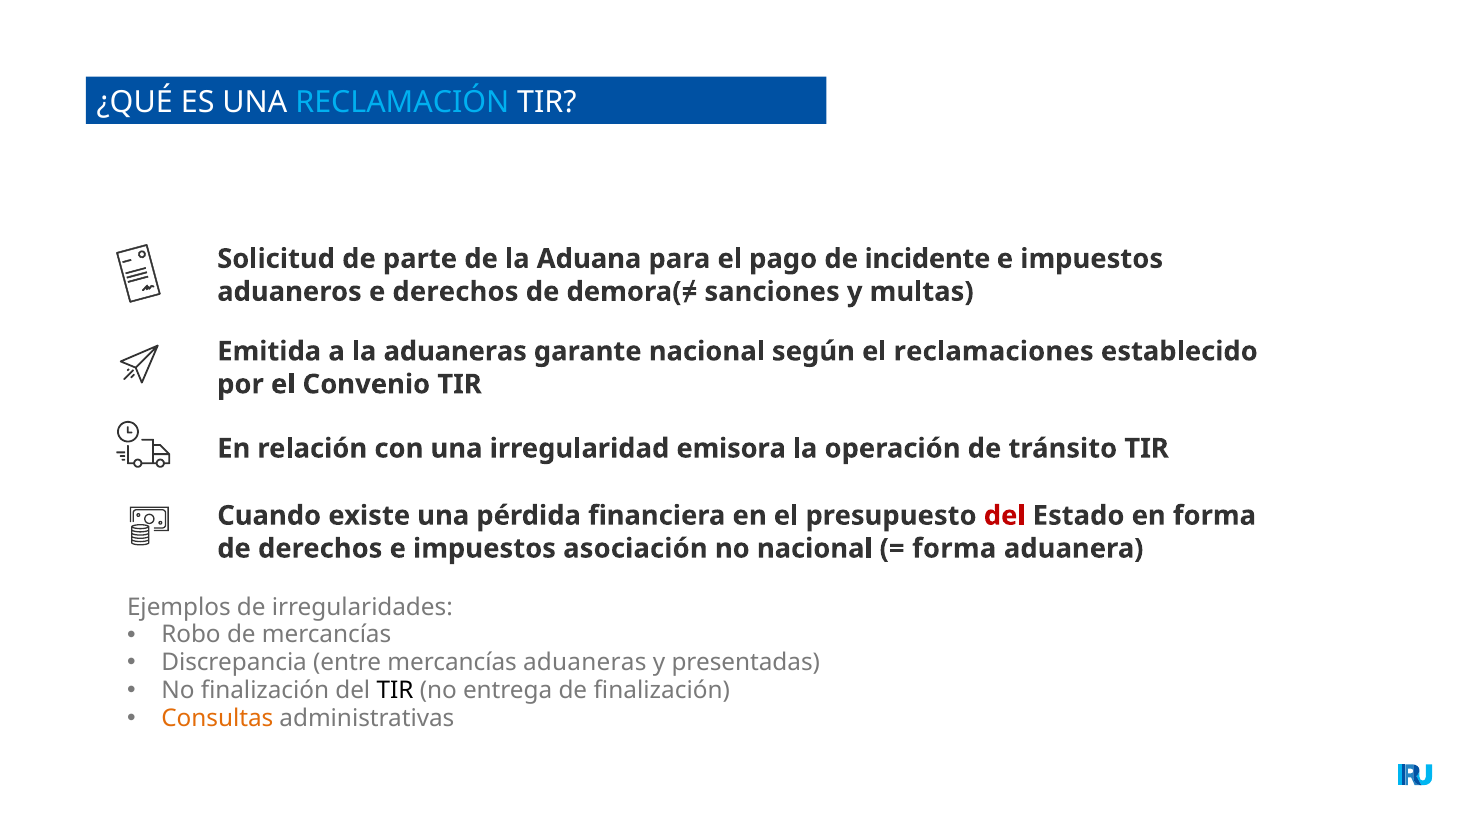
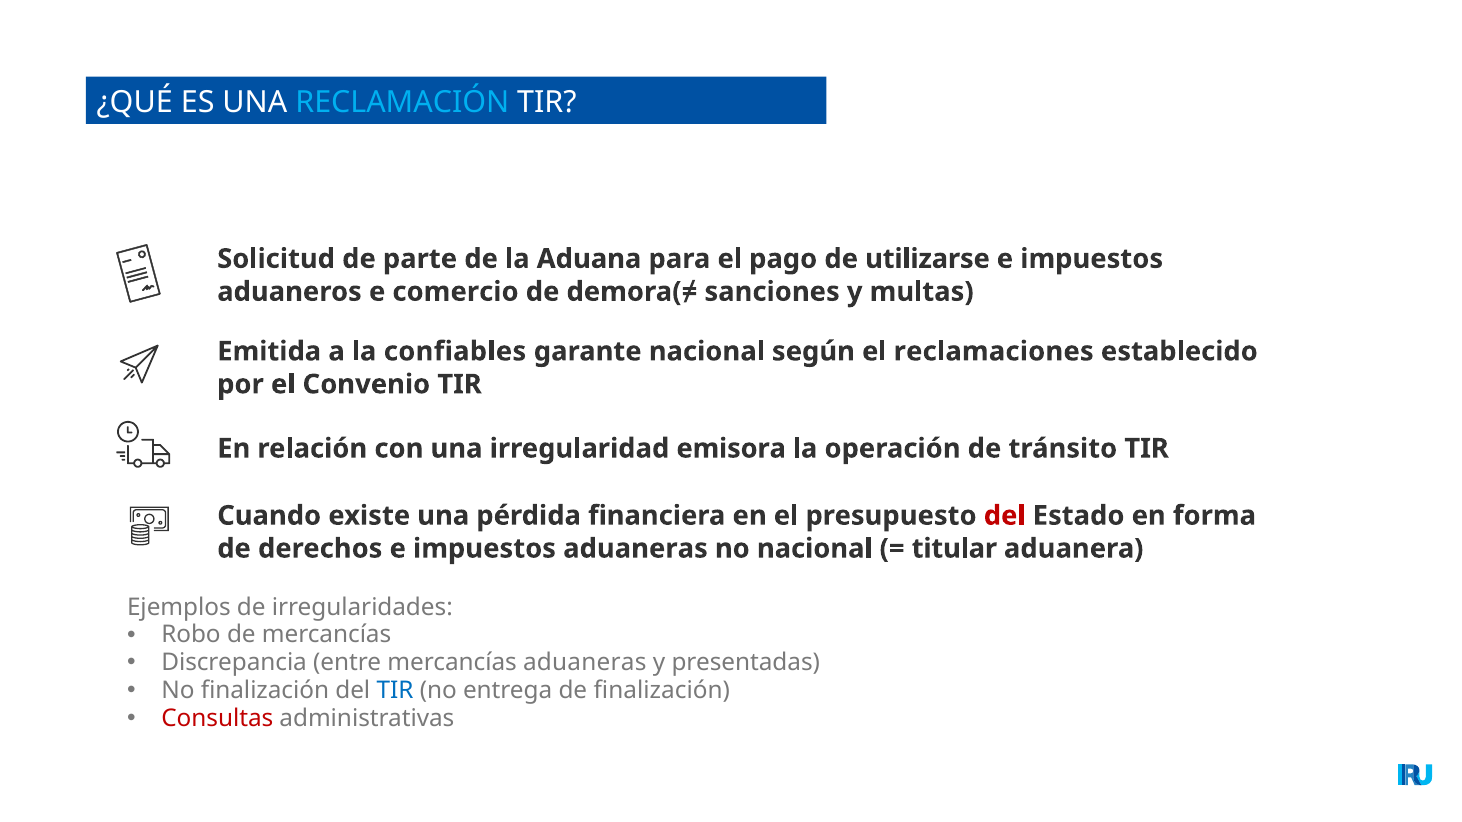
incidente: incidente -> utilizarse
e derechos: derechos -> comercio
la aduaneras: aduaneras -> confiables
impuestos asociación: asociación -> aduaneras
forma at (954, 549): forma -> titular
TIR at (395, 691) colour: black -> blue
Consultas colour: orange -> red
